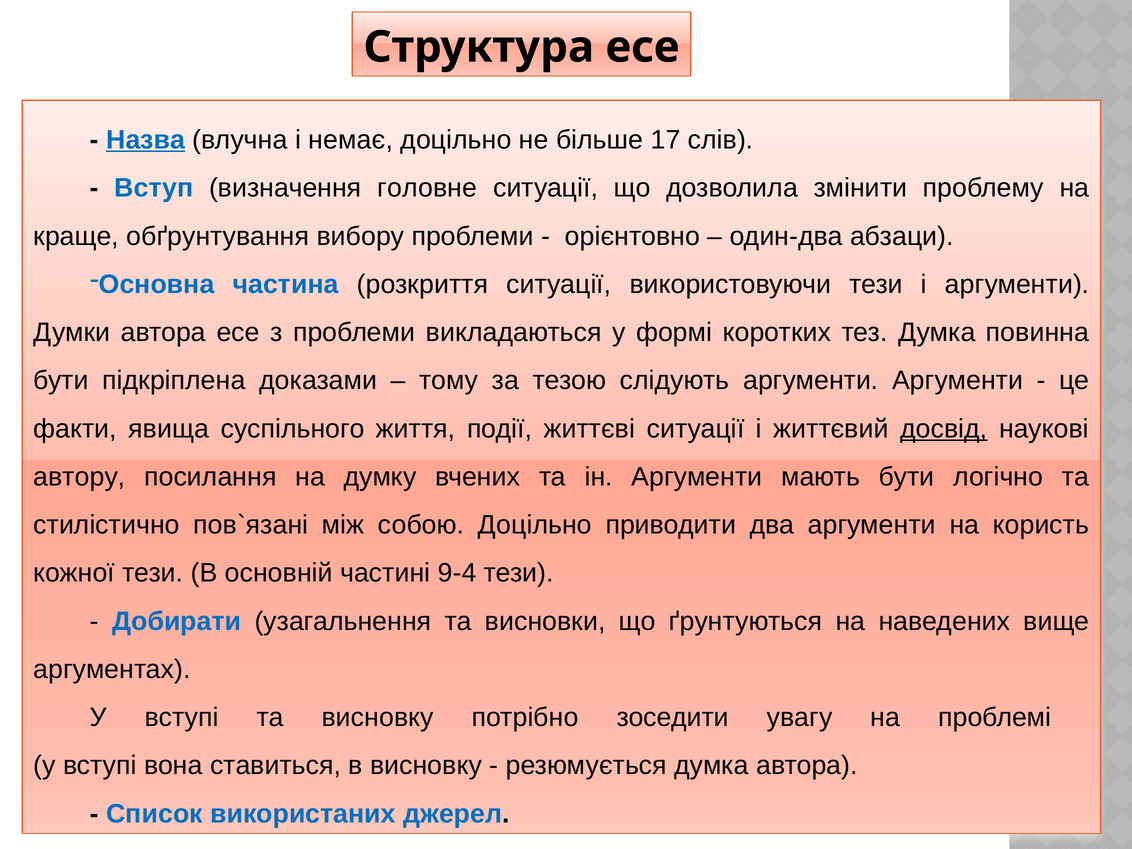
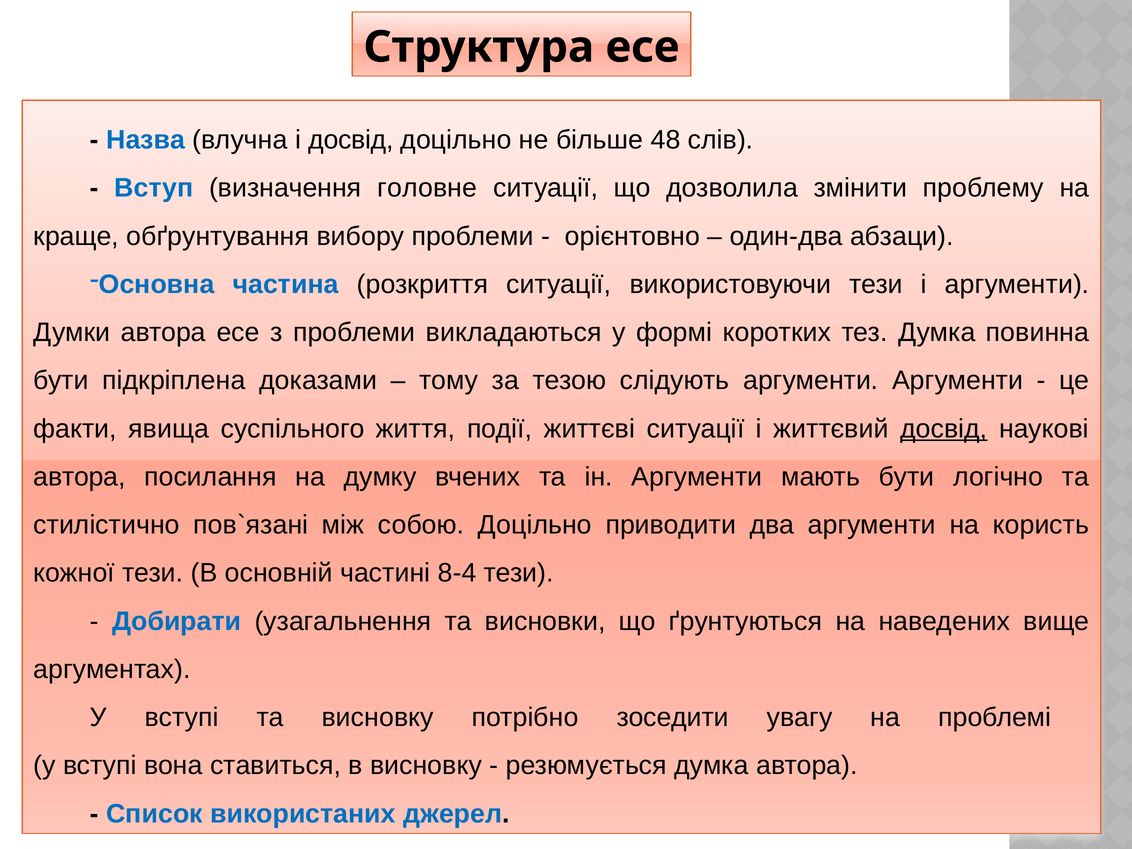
Назва underline: present -> none
і немає: немає -> досвід
17: 17 -> 48
автору at (79, 477): автору -> автора
9-4: 9-4 -> 8-4
